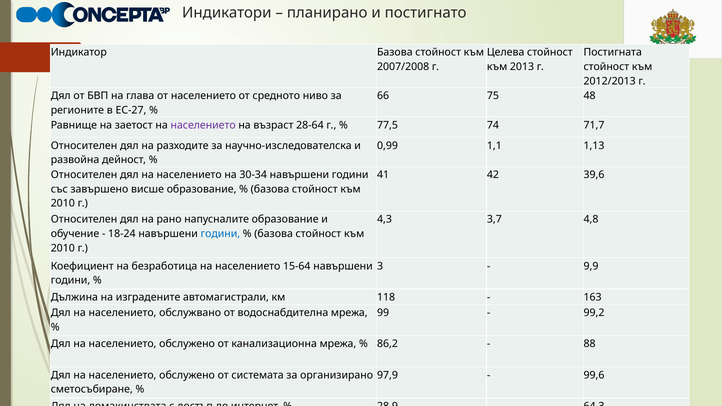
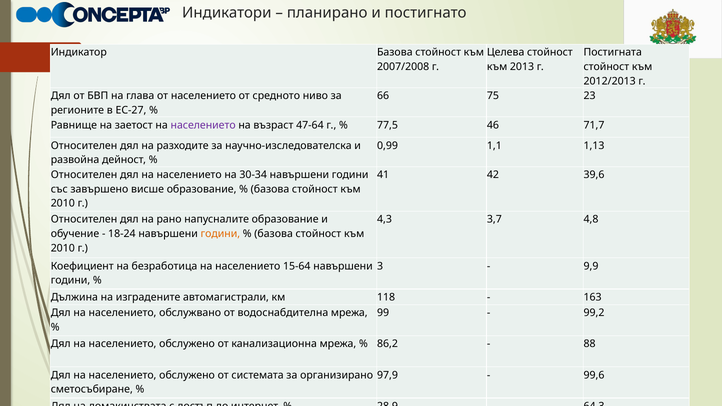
48: 48 -> 23
28-64: 28-64 -> 47-64
74: 74 -> 46
години at (220, 234) colour: blue -> orange
